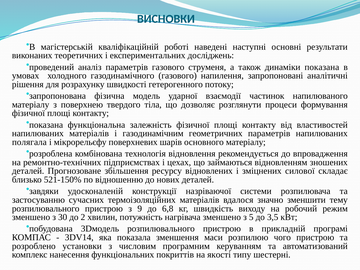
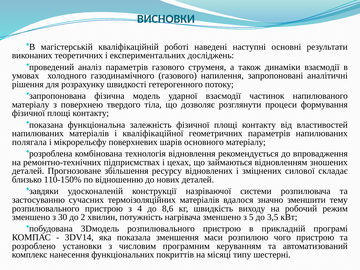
динаміки показана: показана -> взаємодії
газодинамічним: газодинамічним -> кваліфікаційної
521-150%: 521-150% -> 110-150%
9: 9 -> 4
6,8: 6,8 -> 8,6
якості: якості -> місяці
